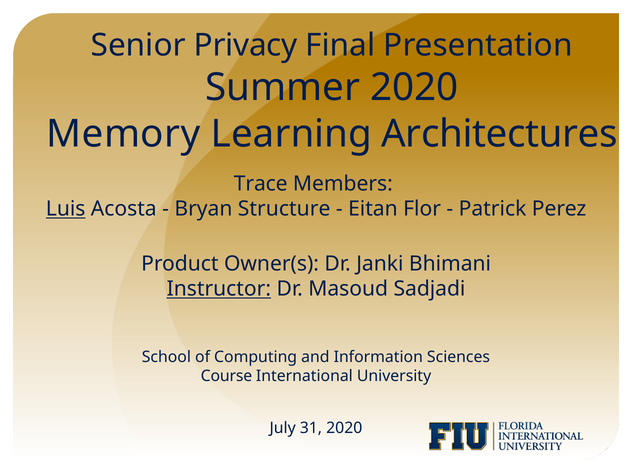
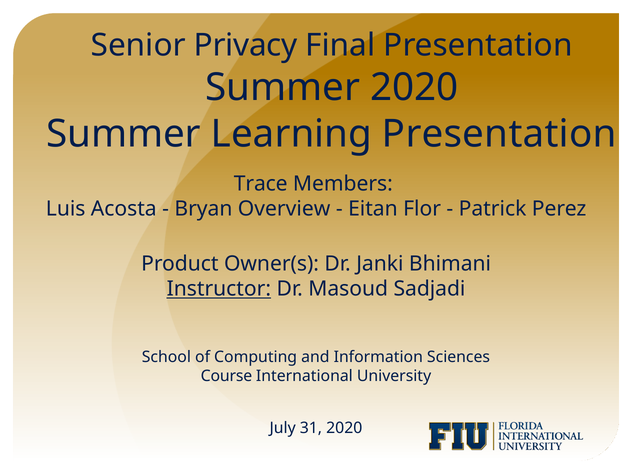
Memory at (123, 134): Memory -> Summer
Learning Architectures: Architectures -> Presentation
Luis underline: present -> none
Structure: Structure -> Overview
